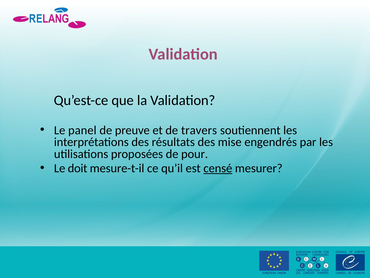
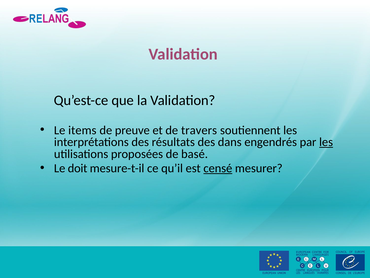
panel: panel -> items
mise: mise -> dans
les at (326, 142) underline: none -> present
pour: pour -> basé
